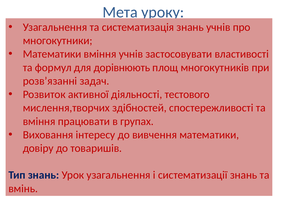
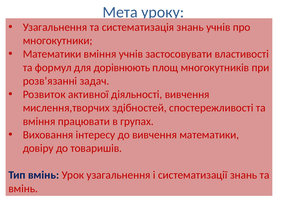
діяльності тестового: тестового -> вивчення
Тип знань: знань -> вмінь
